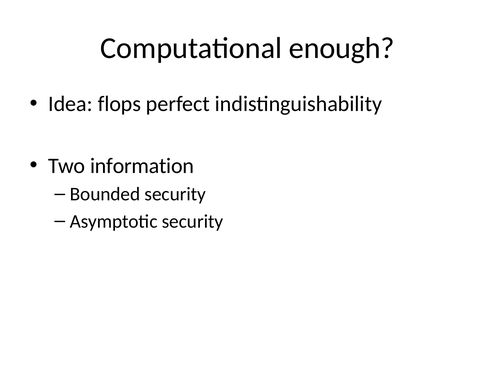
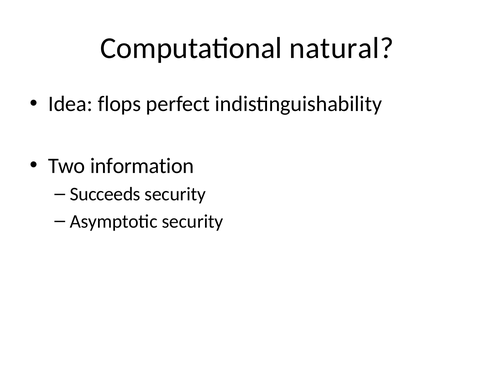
enough: enough -> natural
Bounded: Bounded -> Succeeds
